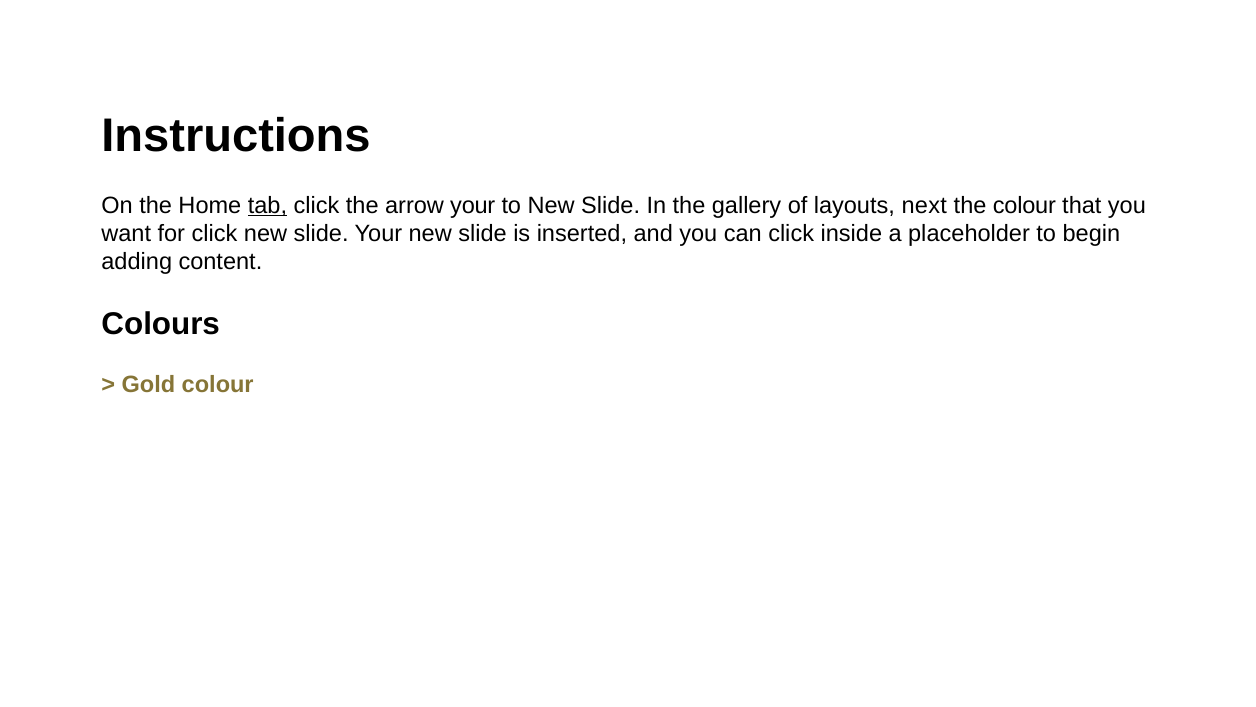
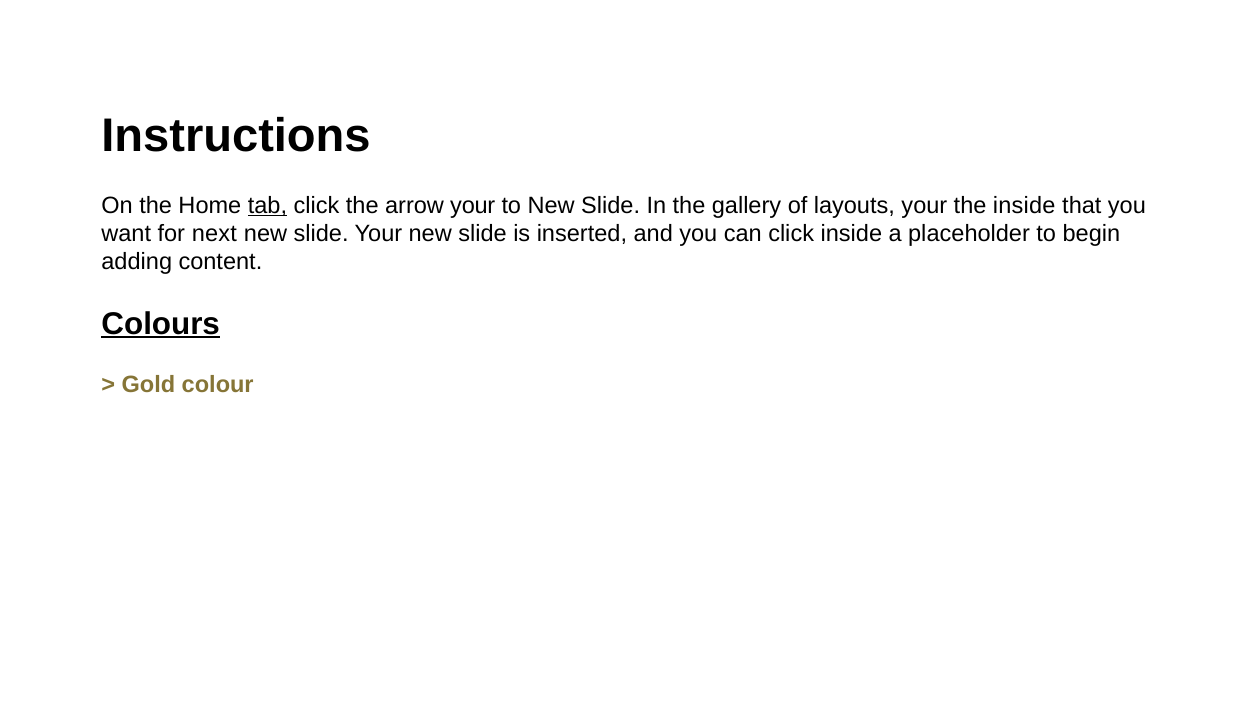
layouts next: next -> your
the colour: colour -> inside
for click: click -> next
Colours underline: none -> present
